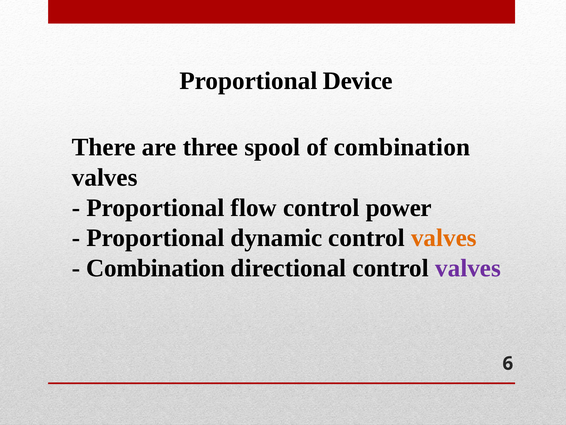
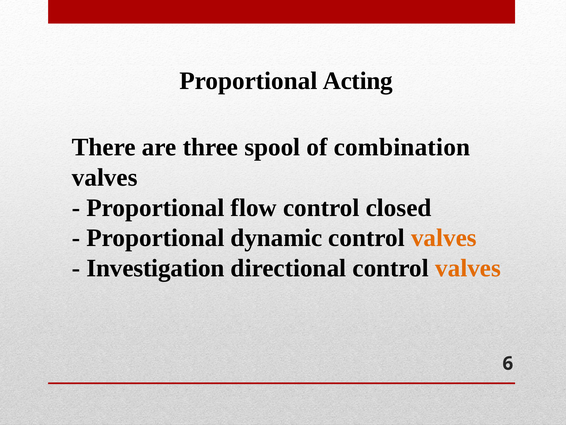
Device: Device -> Acting
power: power -> closed
Combination at (156, 268): Combination -> Investigation
valves at (468, 268) colour: purple -> orange
